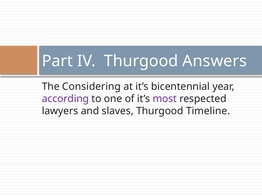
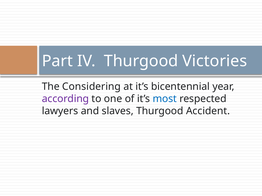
Answers: Answers -> Victories
most colour: purple -> blue
Timeline: Timeline -> Accident
